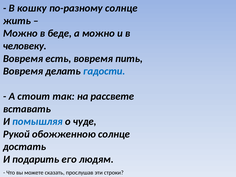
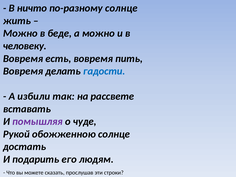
кошку: кошку -> ничто
стоит: стоит -> избили
помышляя colour: blue -> purple
